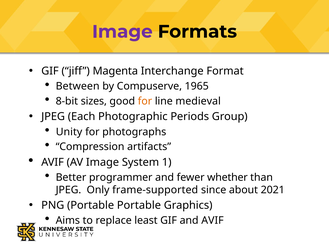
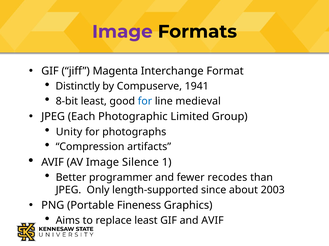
Between: Between -> Distinctly
1965: 1965 -> 1941
8-bit sizes: sizes -> least
for at (145, 102) colour: orange -> blue
Periods: Periods -> Limited
System: System -> Silence
whether: whether -> recodes
frame-supported: frame-supported -> length-supported
2021: 2021 -> 2003
Portable Portable: Portable -> Fineness
